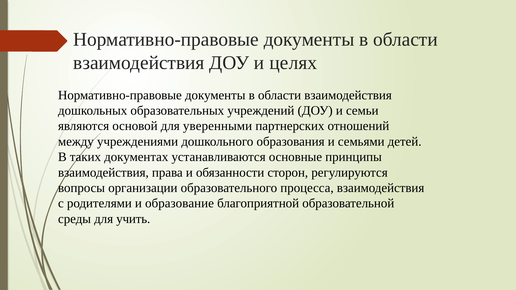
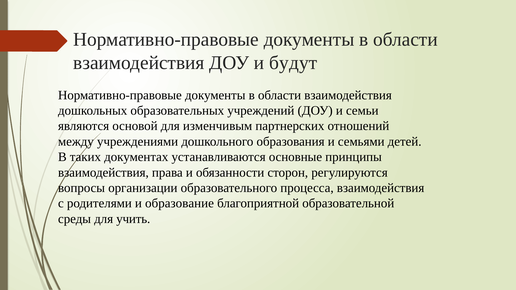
целях: целях -> будут
уверенными: уверенными -> изменчивым
